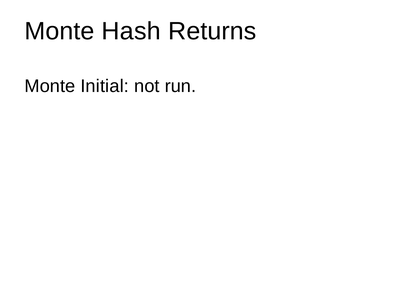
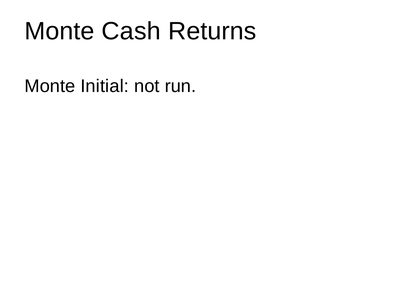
Hash: Hash -> Cash
